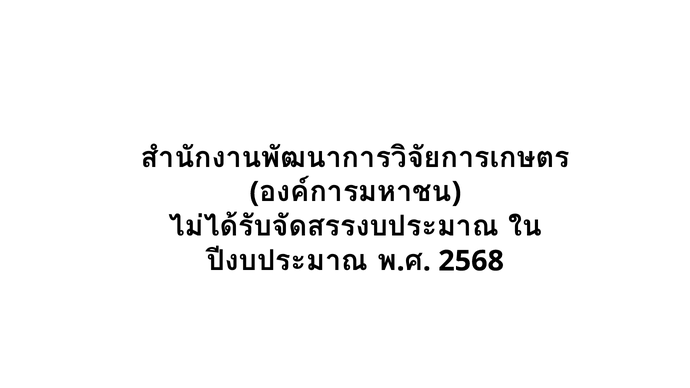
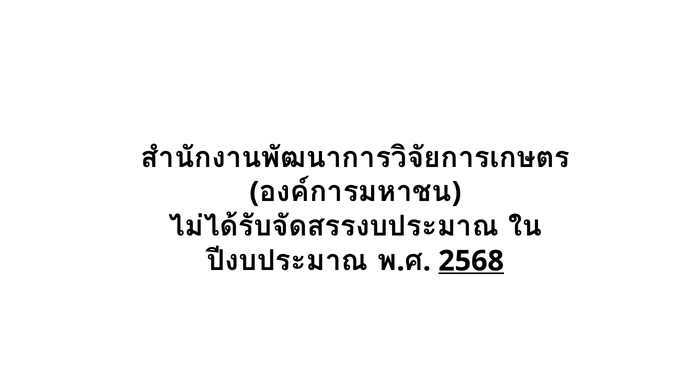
2568 underline: none -> present
